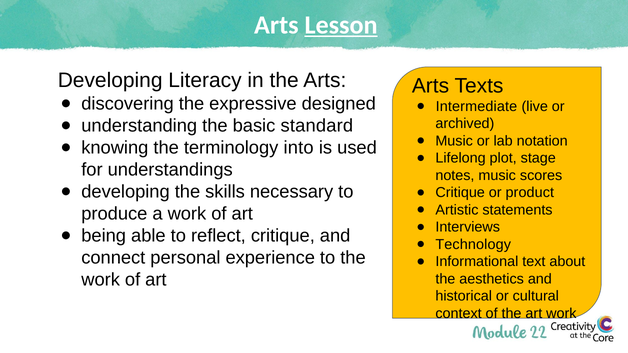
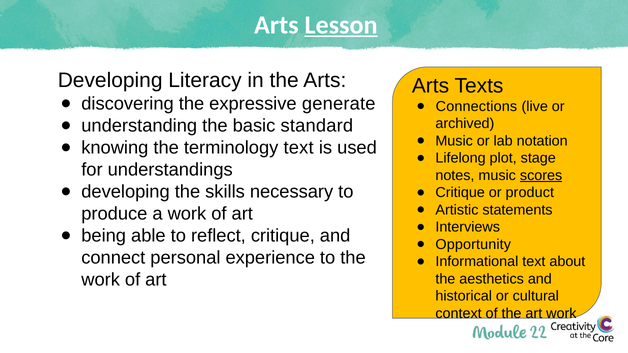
designed: designed -> generate
Intermediate: Intermediate -> Connections
terminology into: into -> text
scores underline: none -> present
Technology: Technology -> Opportunity
